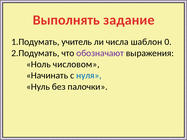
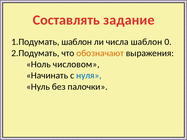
Выполнять: Выполнять -> Составлять
учитель at (77, 42): учитель -> шаблон
обозначают colour: purple -> orange
